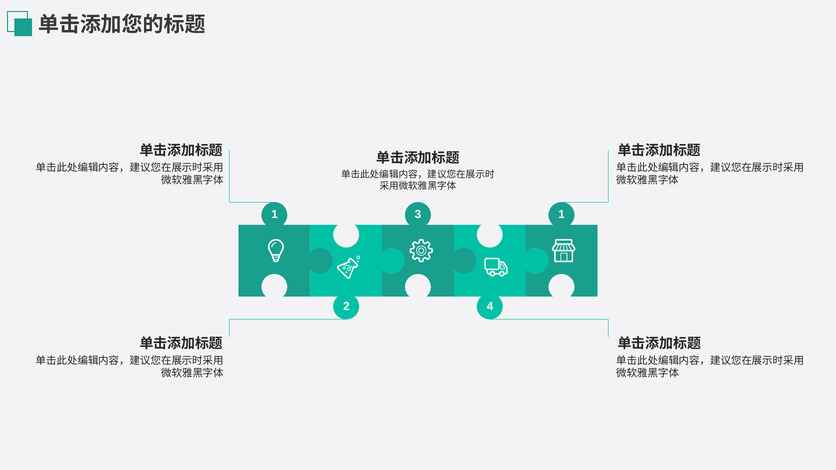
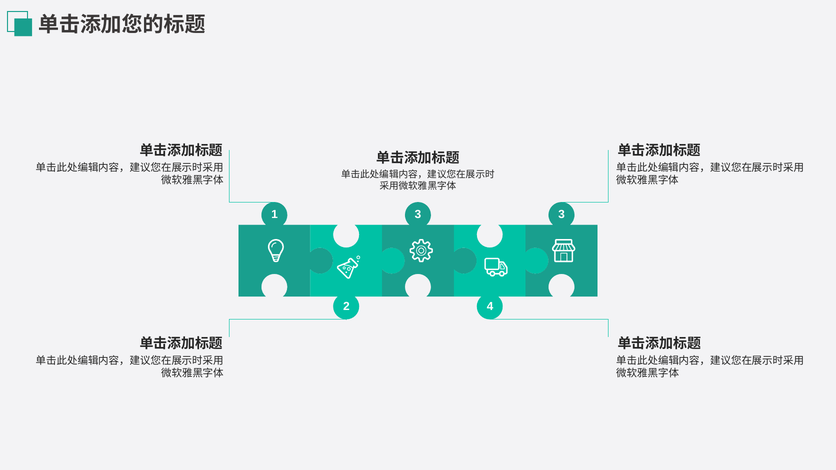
1 1: 1 -> 3
